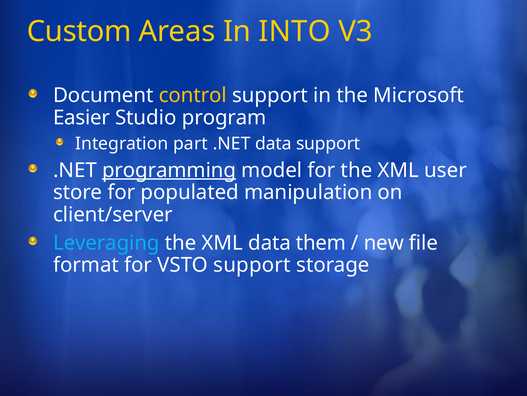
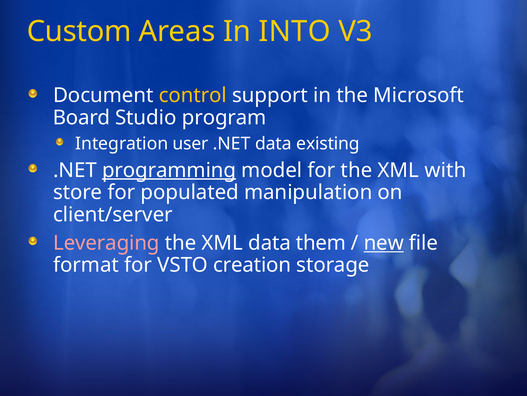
Easier: Easier -> Board
part: part -> user
data support: support -> existing
user: user -> with
Leveraging colour: light blue -> pink
new underline: none -> present
VSTO support: support -> creation
